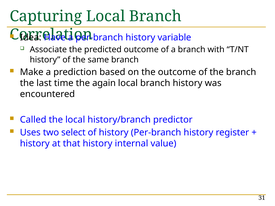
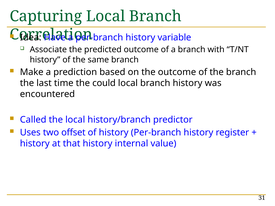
again: again -> could
select: select -> offset
